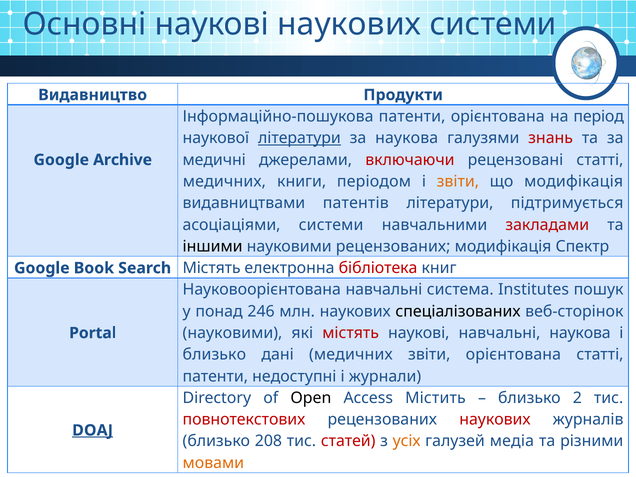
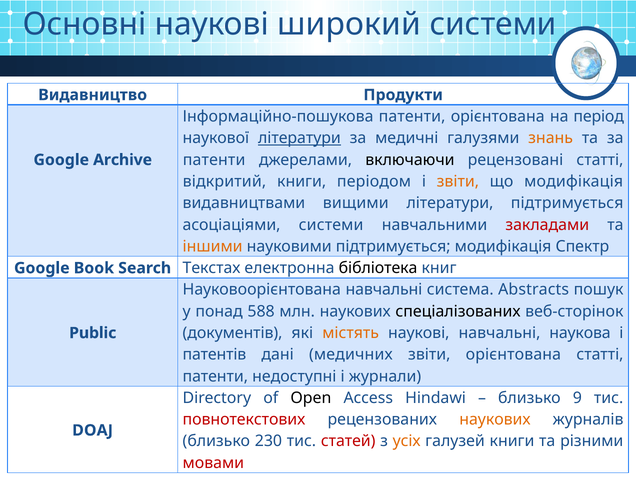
наукові наукових: наукових -> широкий
за наукова: наукова -> медичні
знань colour: red -> orange
медичні at (214, 160): медичні -> патенти
включаючи colour: red -> black
медичних at (224, 181): медичних -> відкритий
патентів: патентів -> вищими
іншими colour: black -> orange
науковими рецензованих: рецензованих -> підтримується
Містять at (212, 268): Містять -> Текстах
бібліотека colour: red -> black
Institutes: Institutes -> Abstracts
246: 246 -> 588
науковими at (232, 333): науковими -> документів
містять at (351, 333) colour: red -> orange
Portal: Portal -> Public
близько at (214, 355): близько -> патентів
Містить: Містить -> Hindawi
2: 2 -> 9
наукових at (495, 420) colour: red -> orange
DOAJ underline: present -> none
208: 208 -> 230
галузей медіа: медіа -> книги
мовами colour: orange -> red
